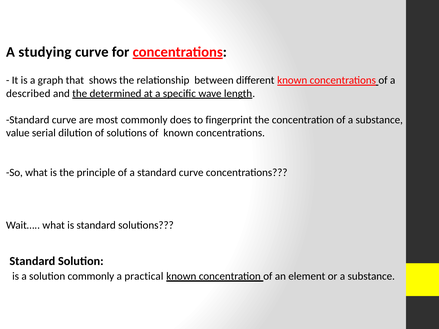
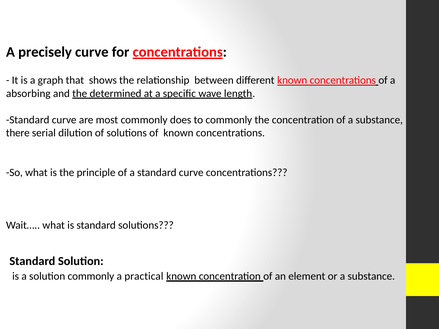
studying: studying -> precisely
described: described -> absorbing
to fingerprint: fingerprint -> commonly
value: value -> there
